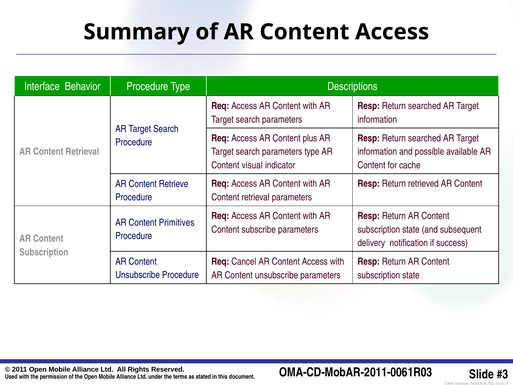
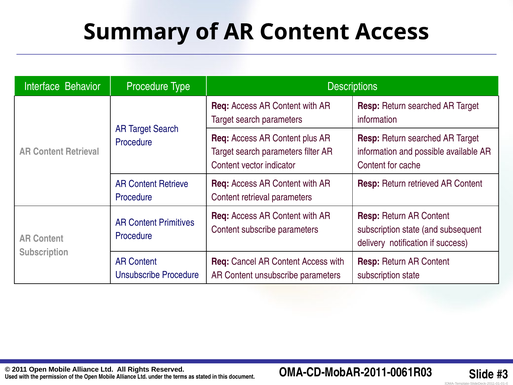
parameters type: type -> filter
visual: visual -> vector
